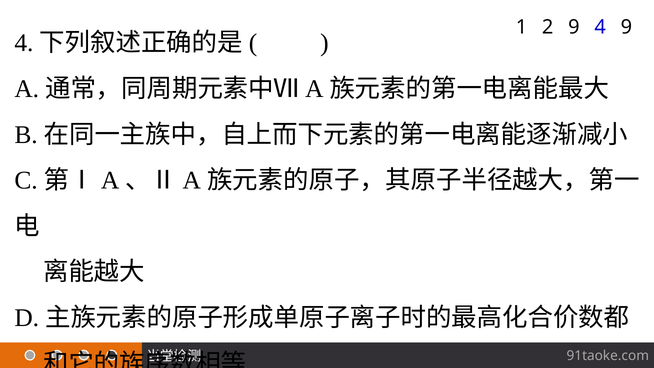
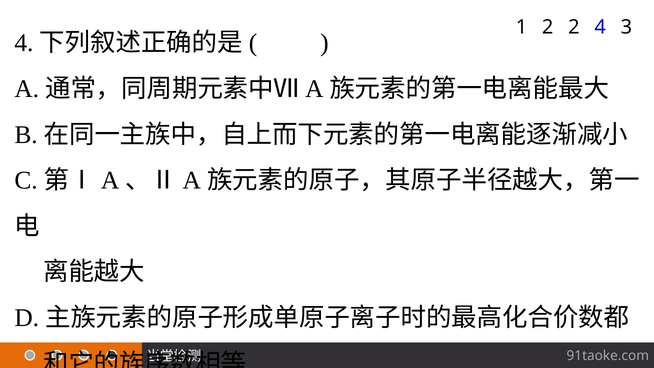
2 9: 9 -> 2
4 9: 9 -> 3
